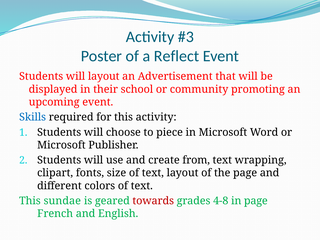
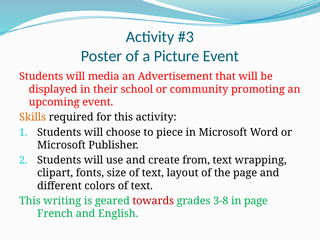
Reflect: Reflect -> Picture
will layout: layout -> media
Skills colour: blue -> orange
sundae: sundae -> writing
4-8: 4-8 -> 3-8
